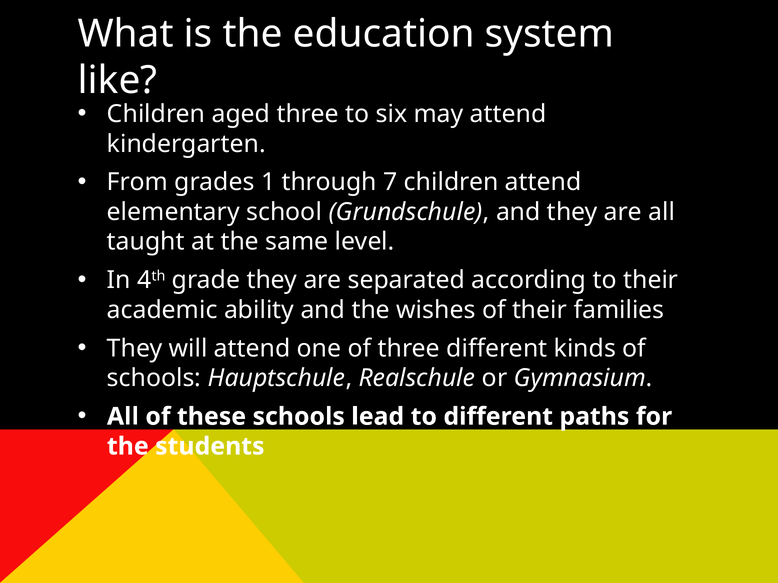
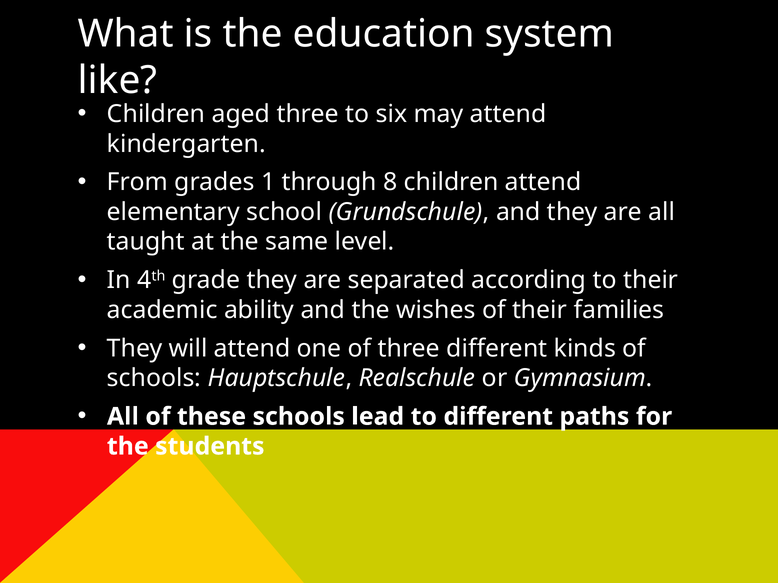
7: 7 -> 8
